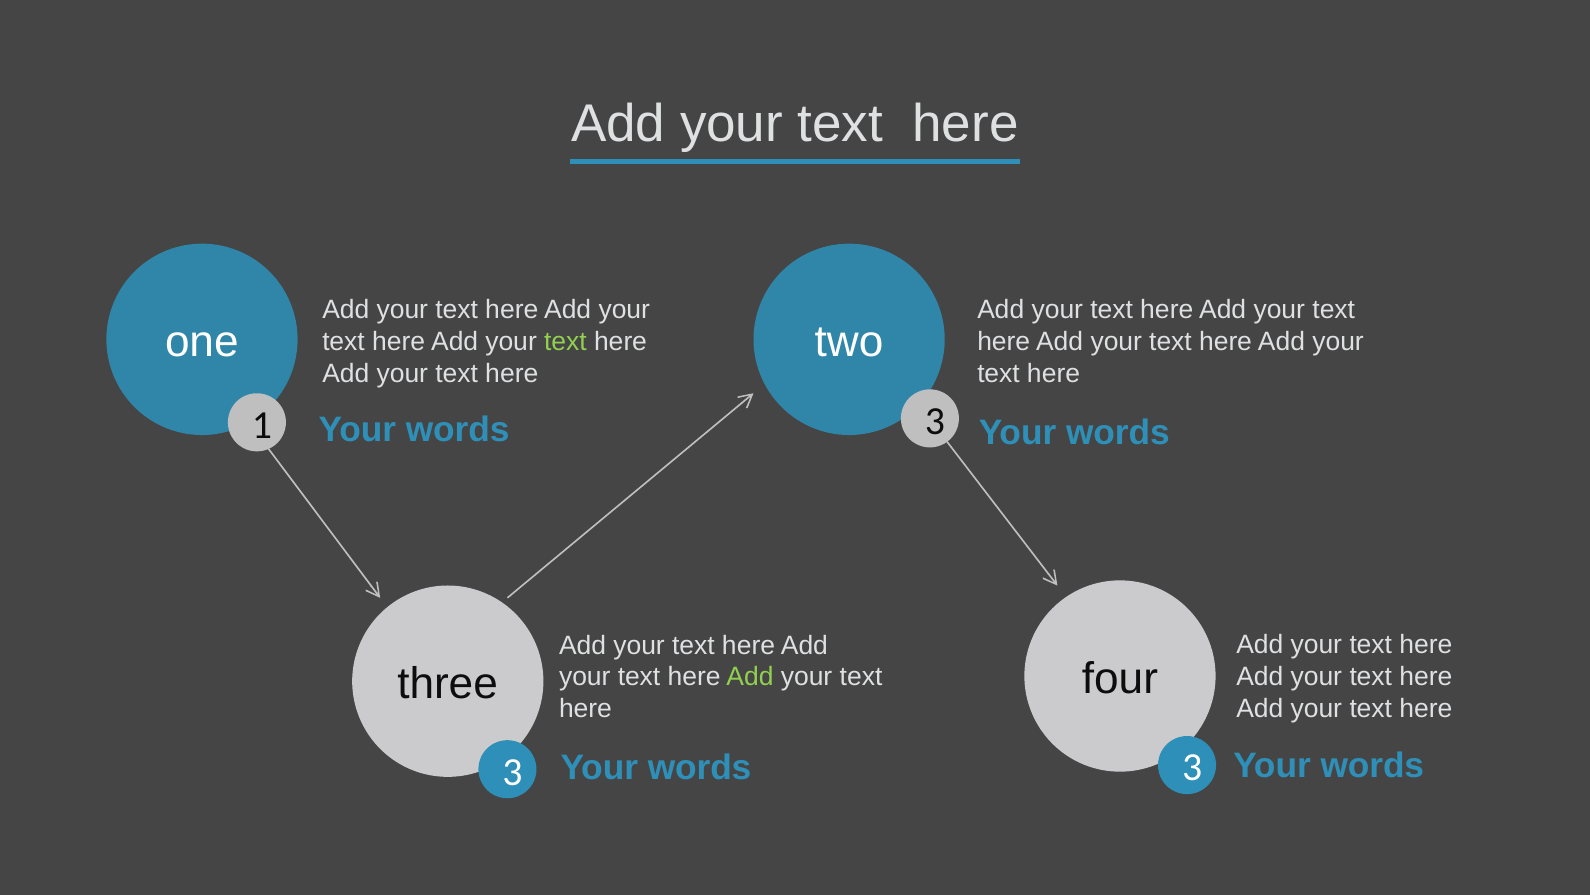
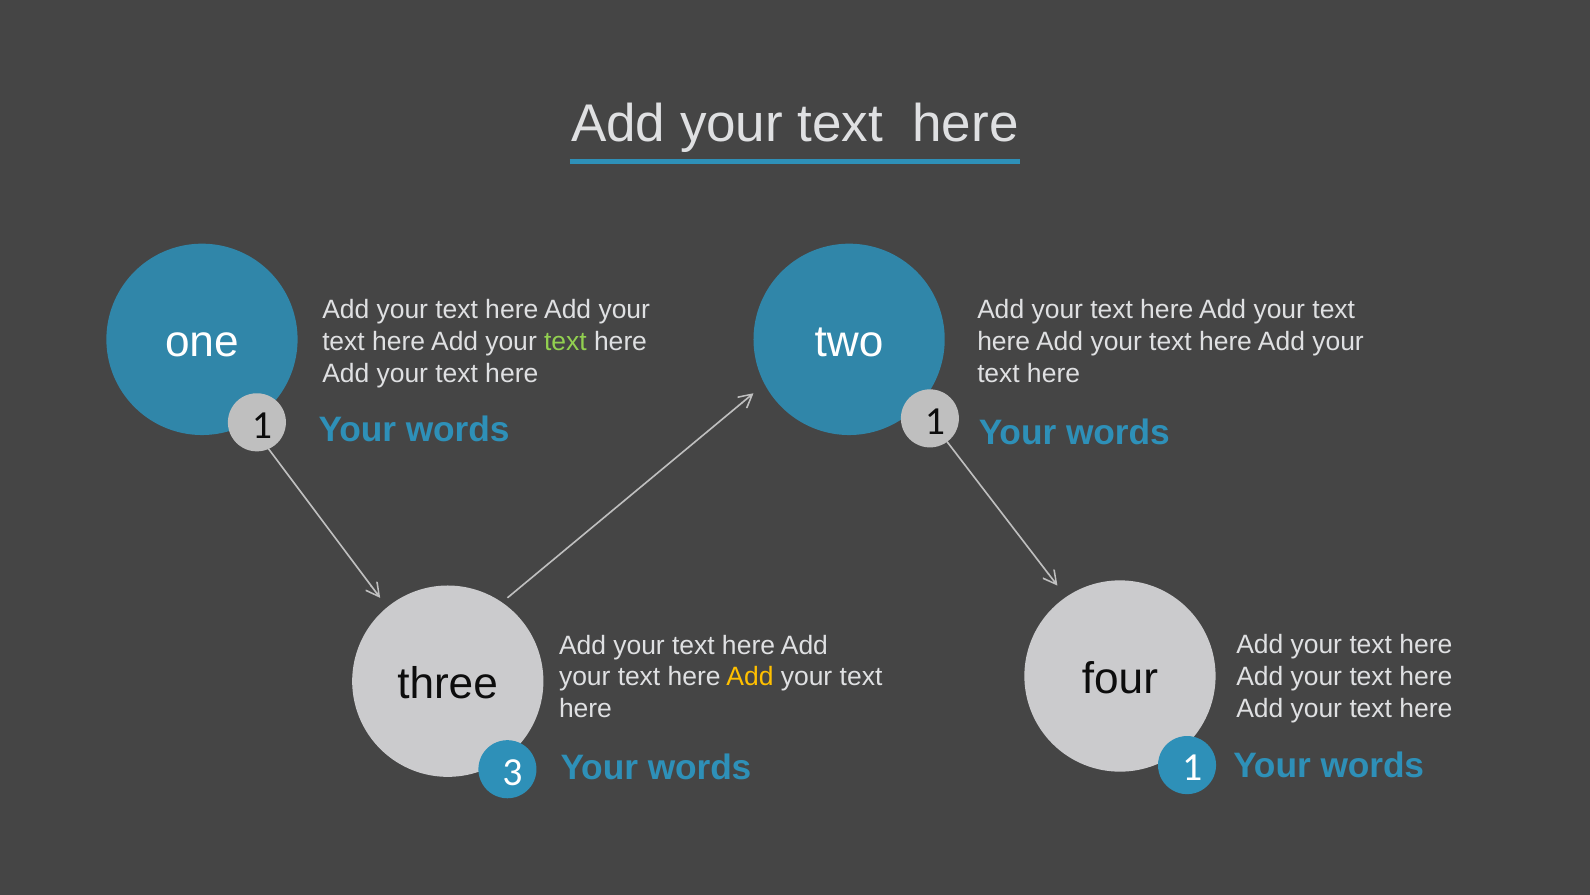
1 3: 3 -> 1
Add at (750, 677) colour: light green -> yellow
3 at (1192, 767): 3 -> 1
